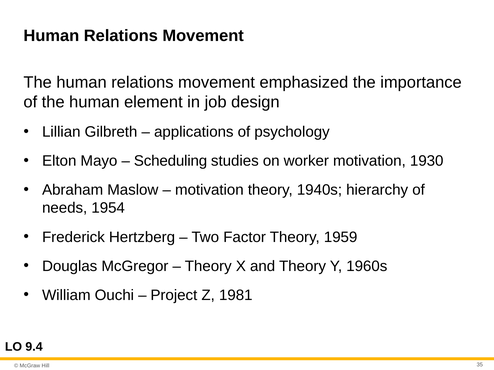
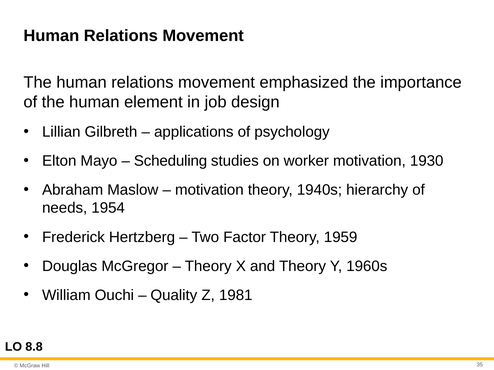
Project: Project -> Quality
9.4: 9.4 -> 8.8
